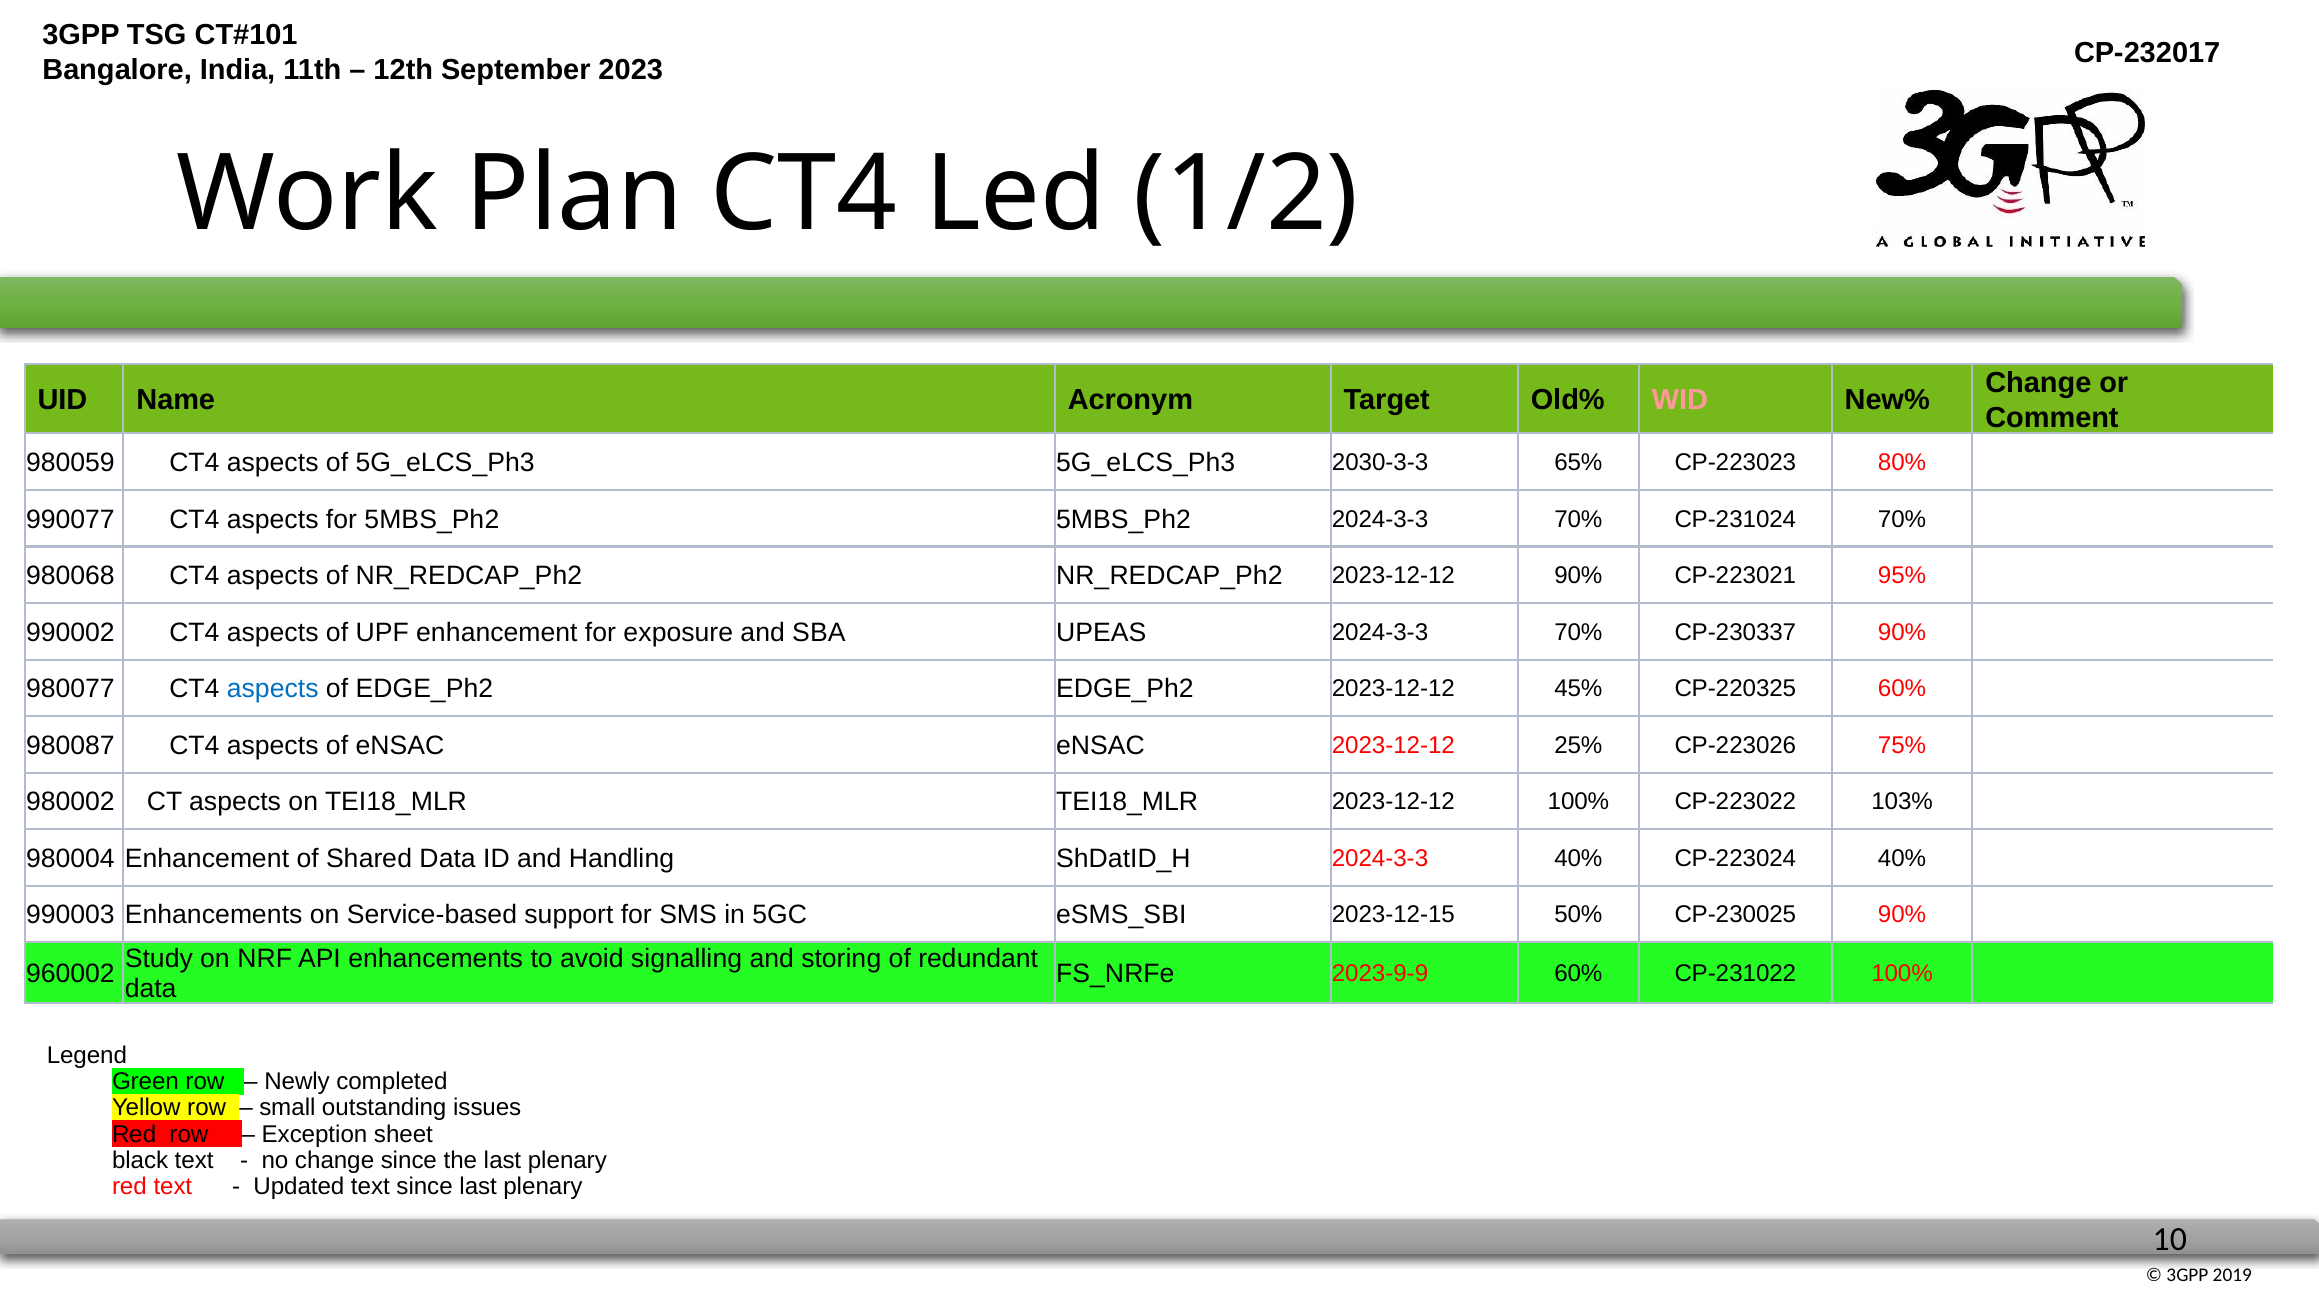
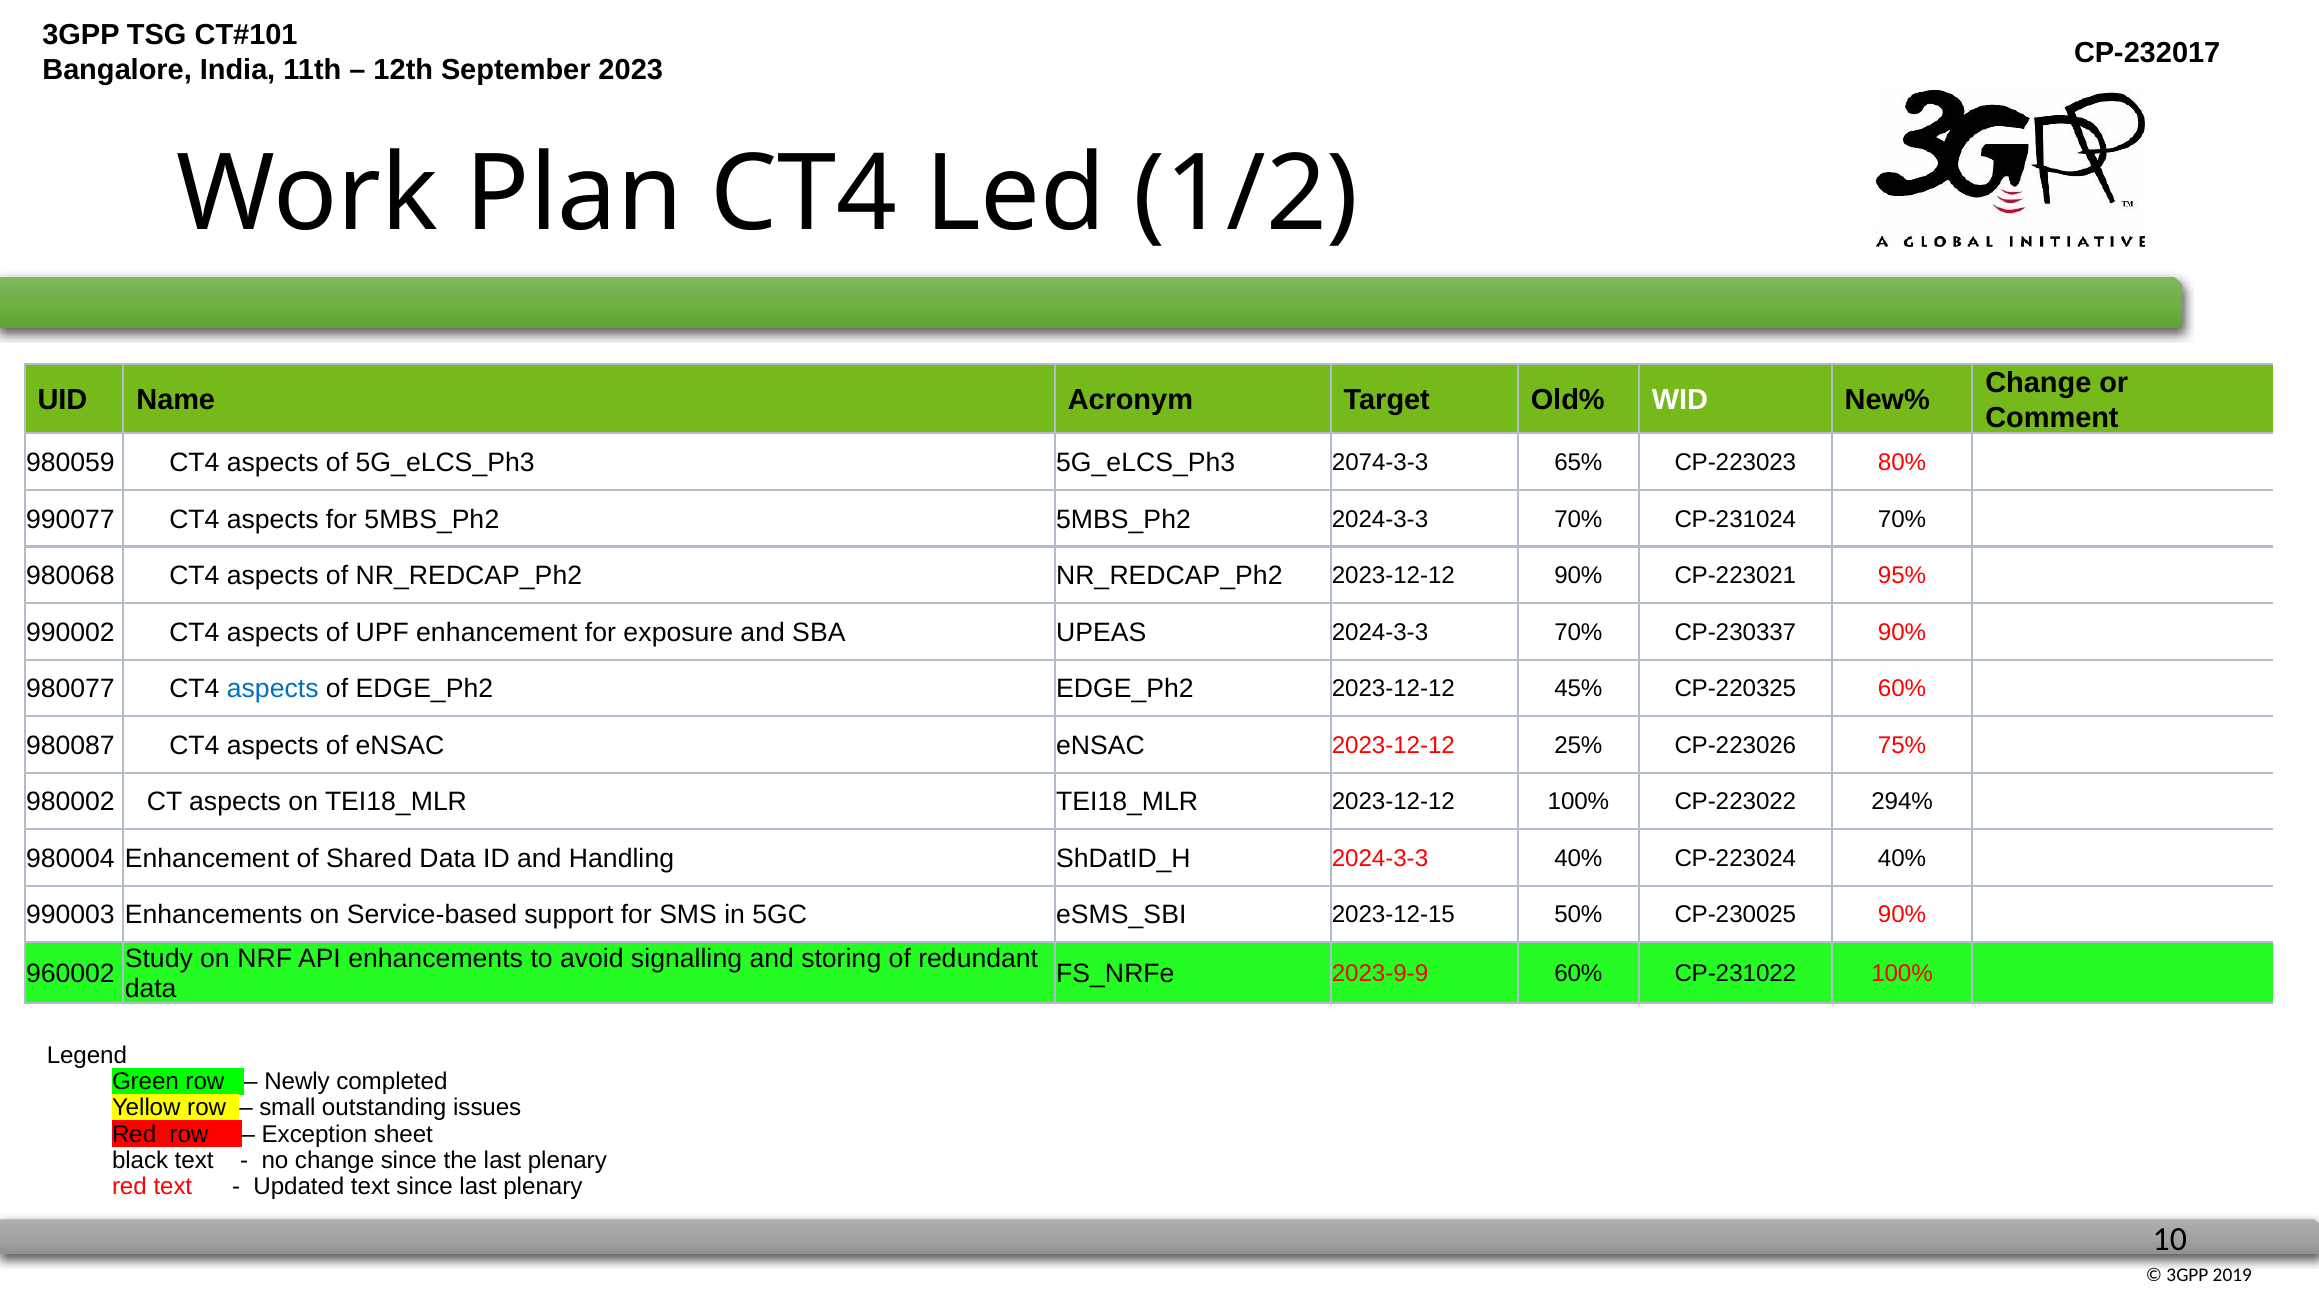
WID colour: pink -> white
2030-3-3: 2030-3-3 -> 2074-3-3
103%: 103% -> 294%
